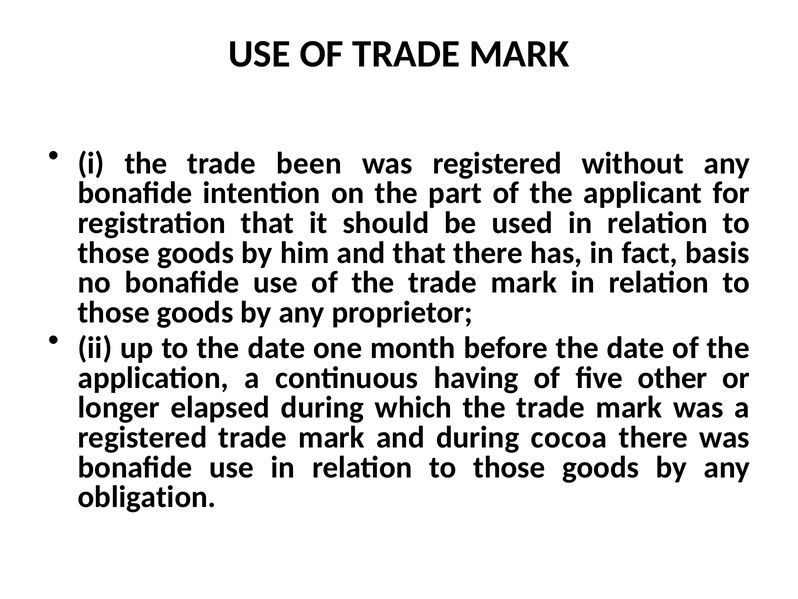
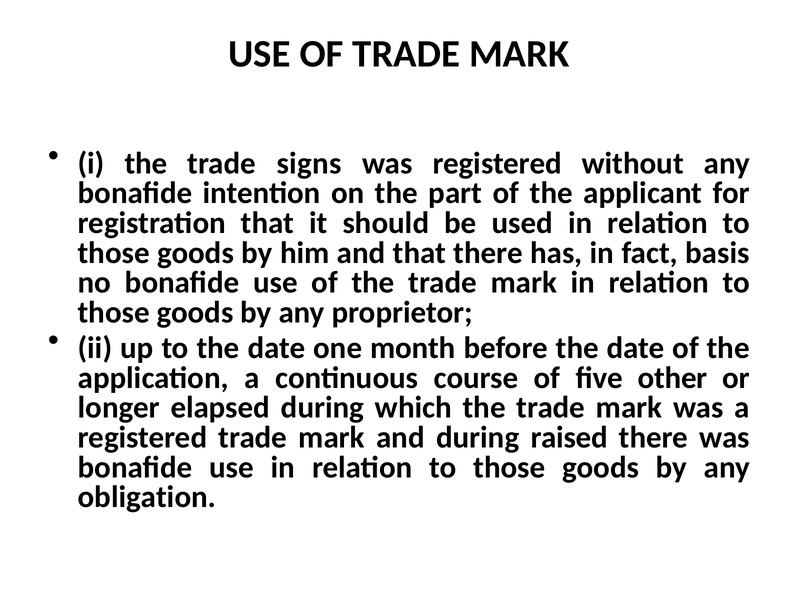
been: been -> signs
having: having -> course
cocoa: cocoa -> raised
